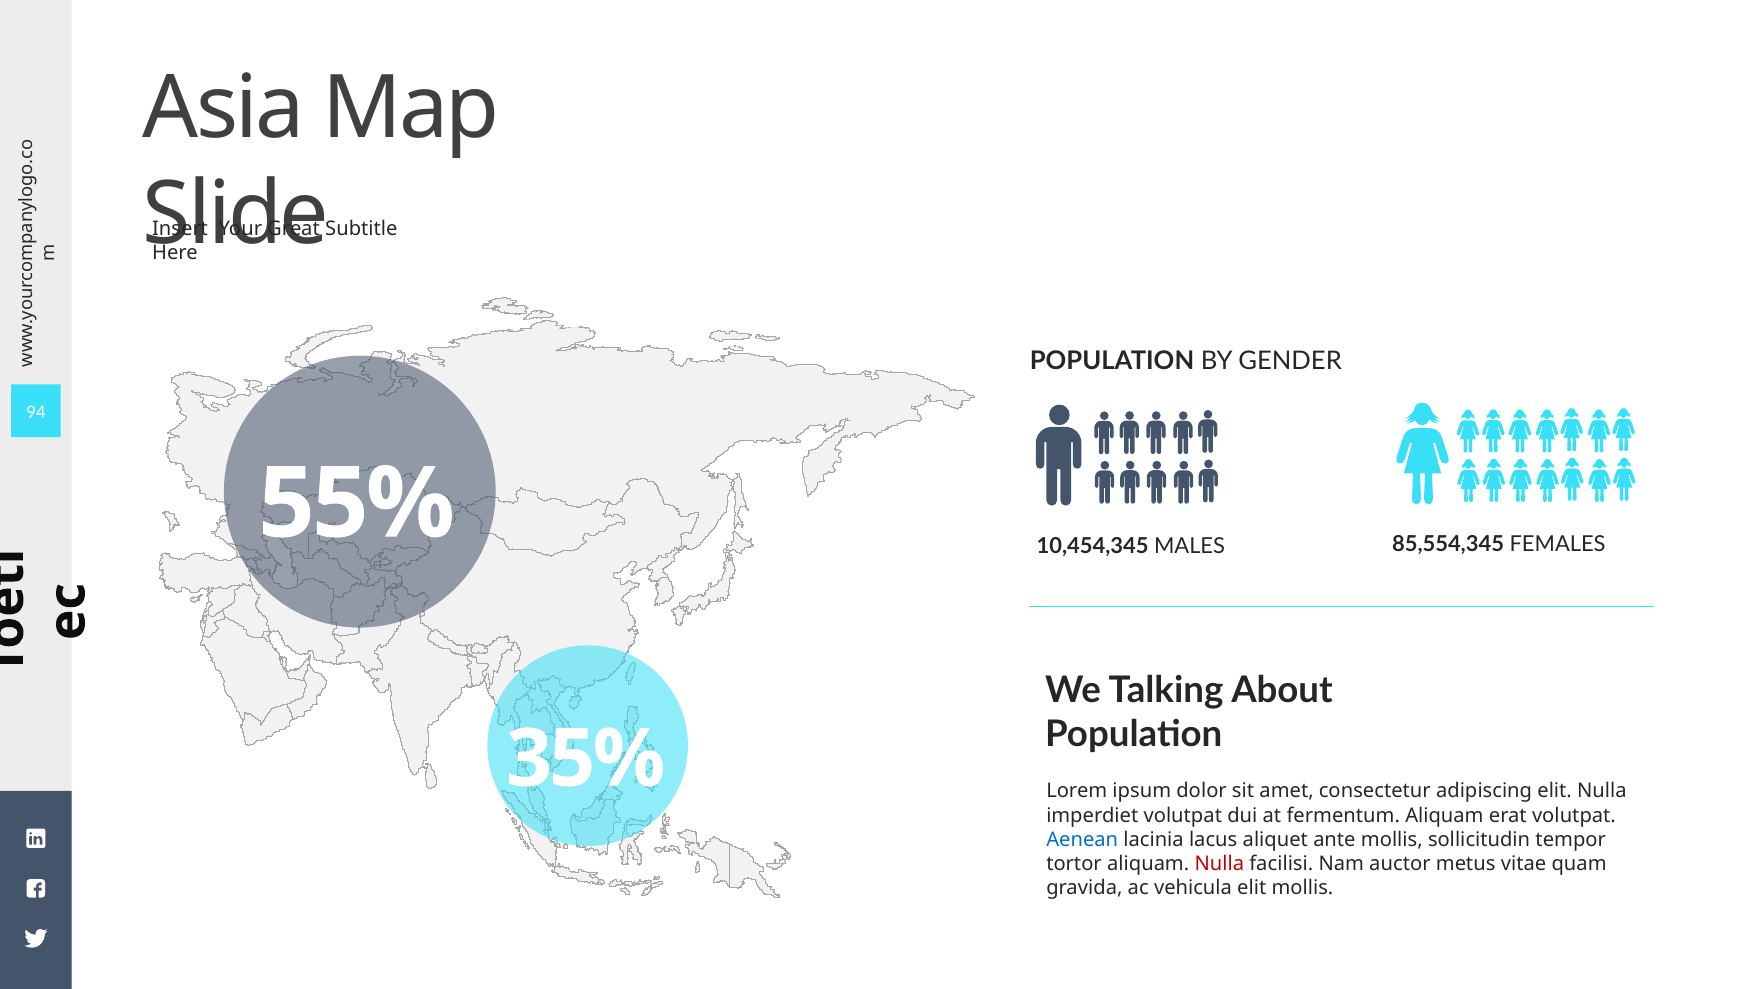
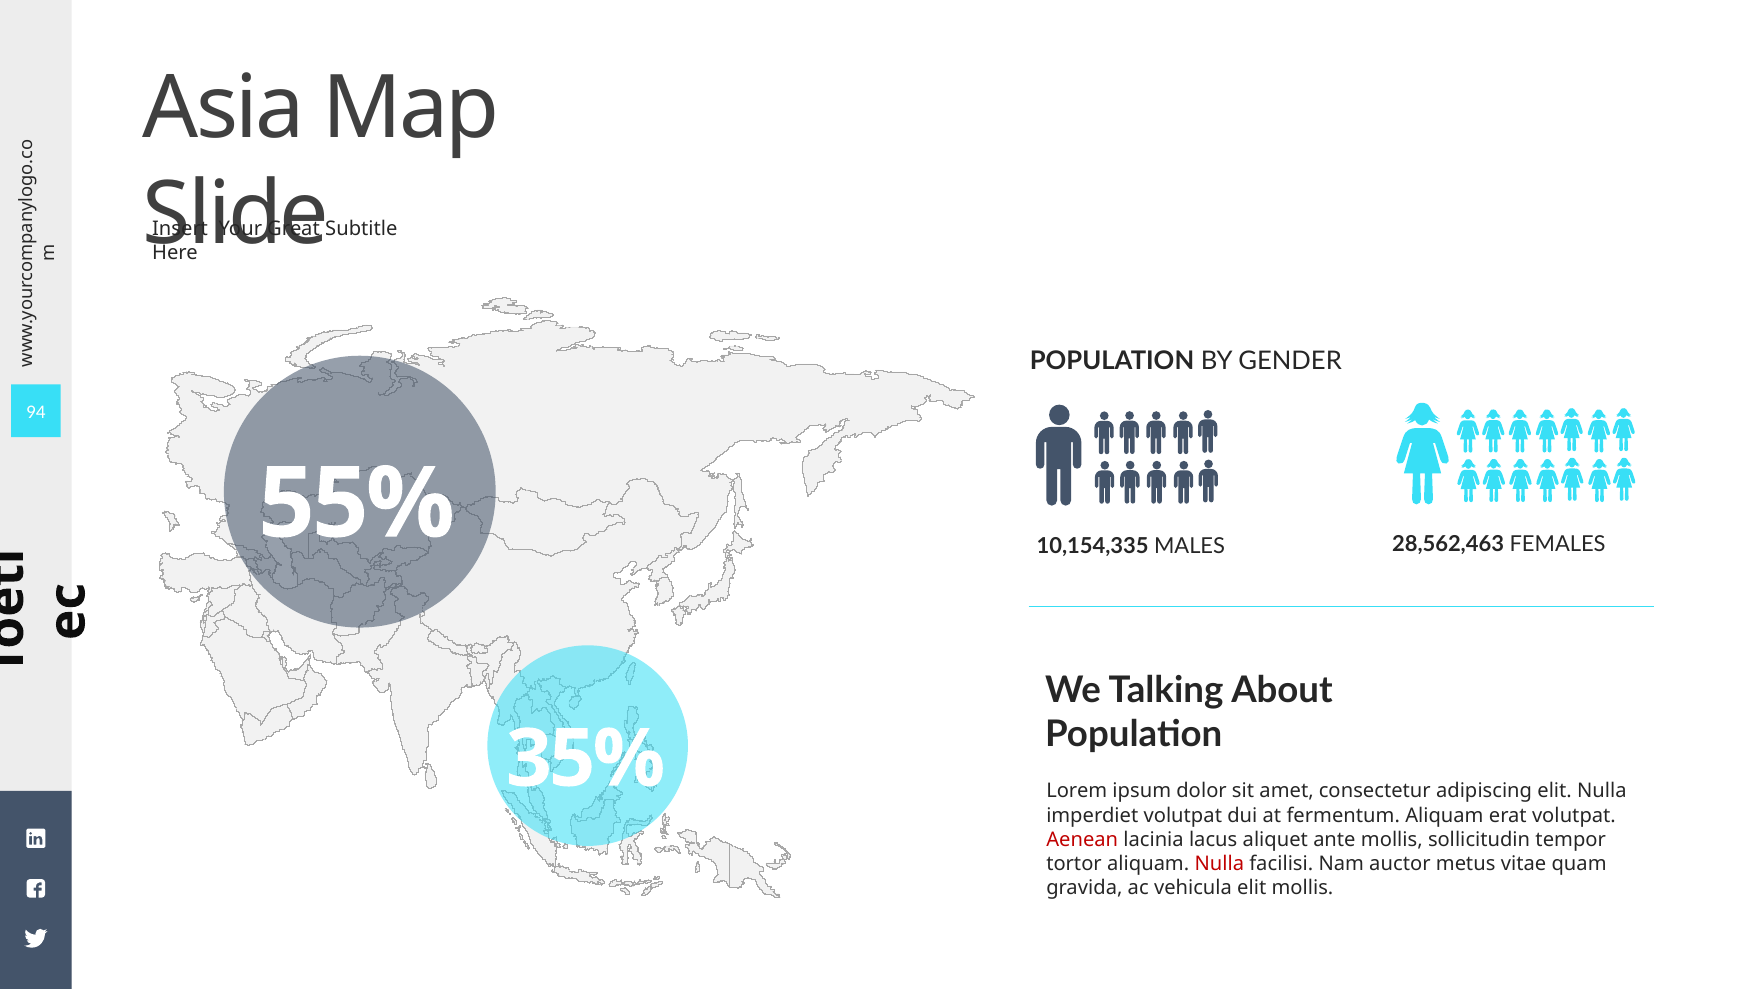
10,454,345: 10,454,345 -> 10,154,335
85,554,345: 85,554,345 -> 28,562,463
Aenean colour: blue -> red
